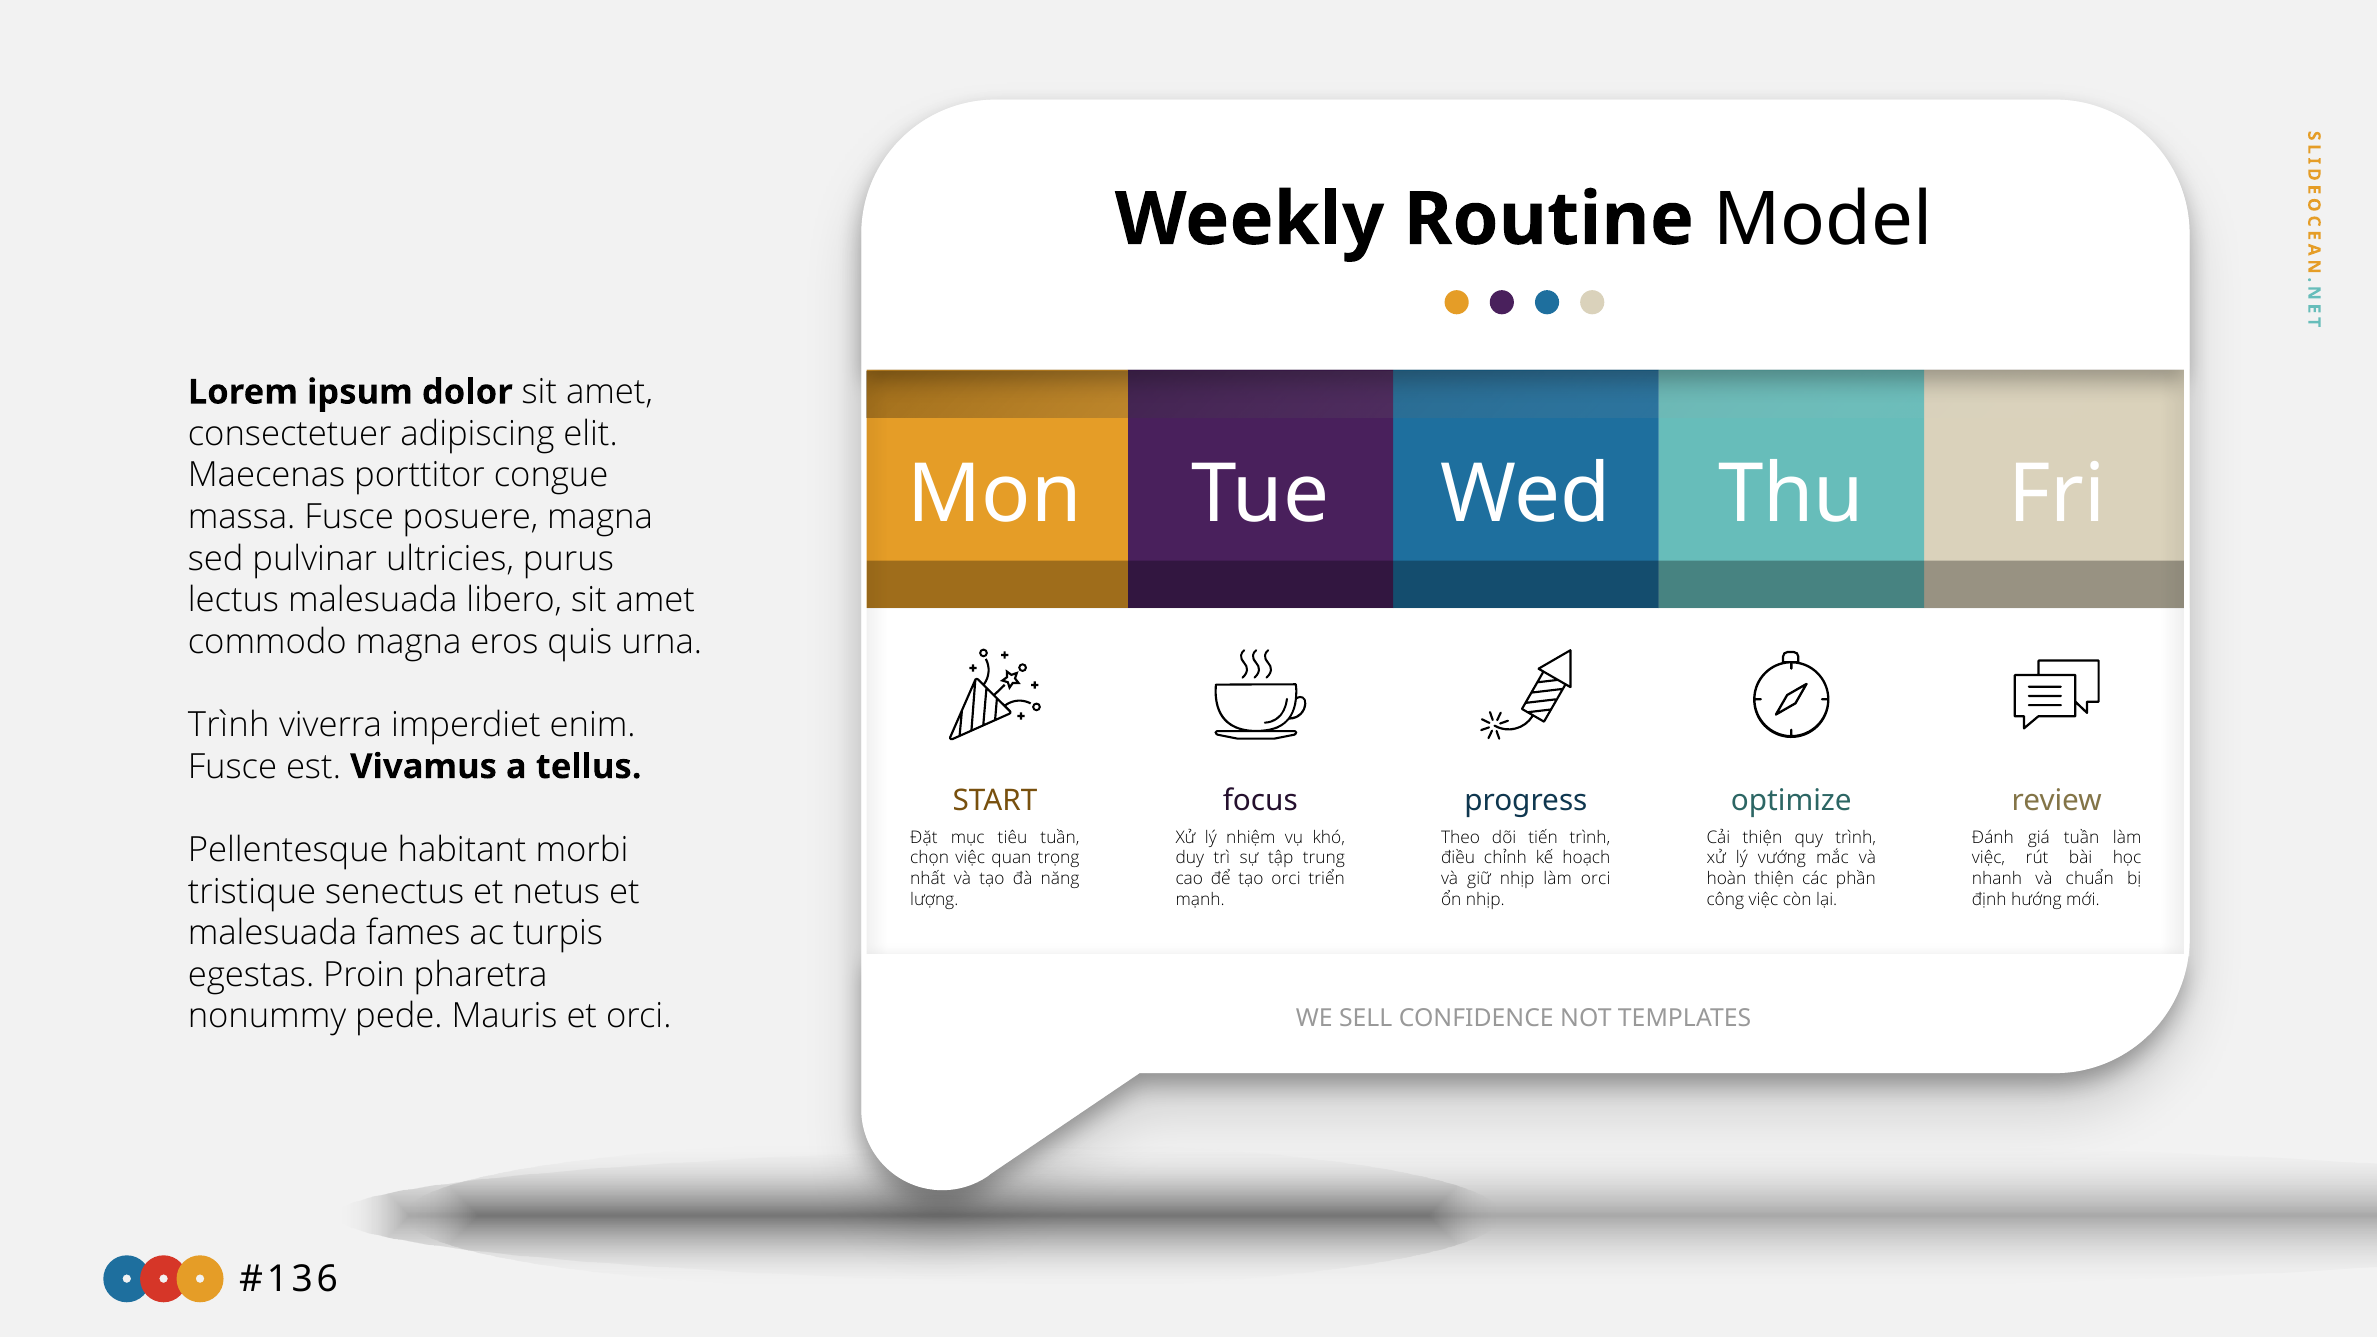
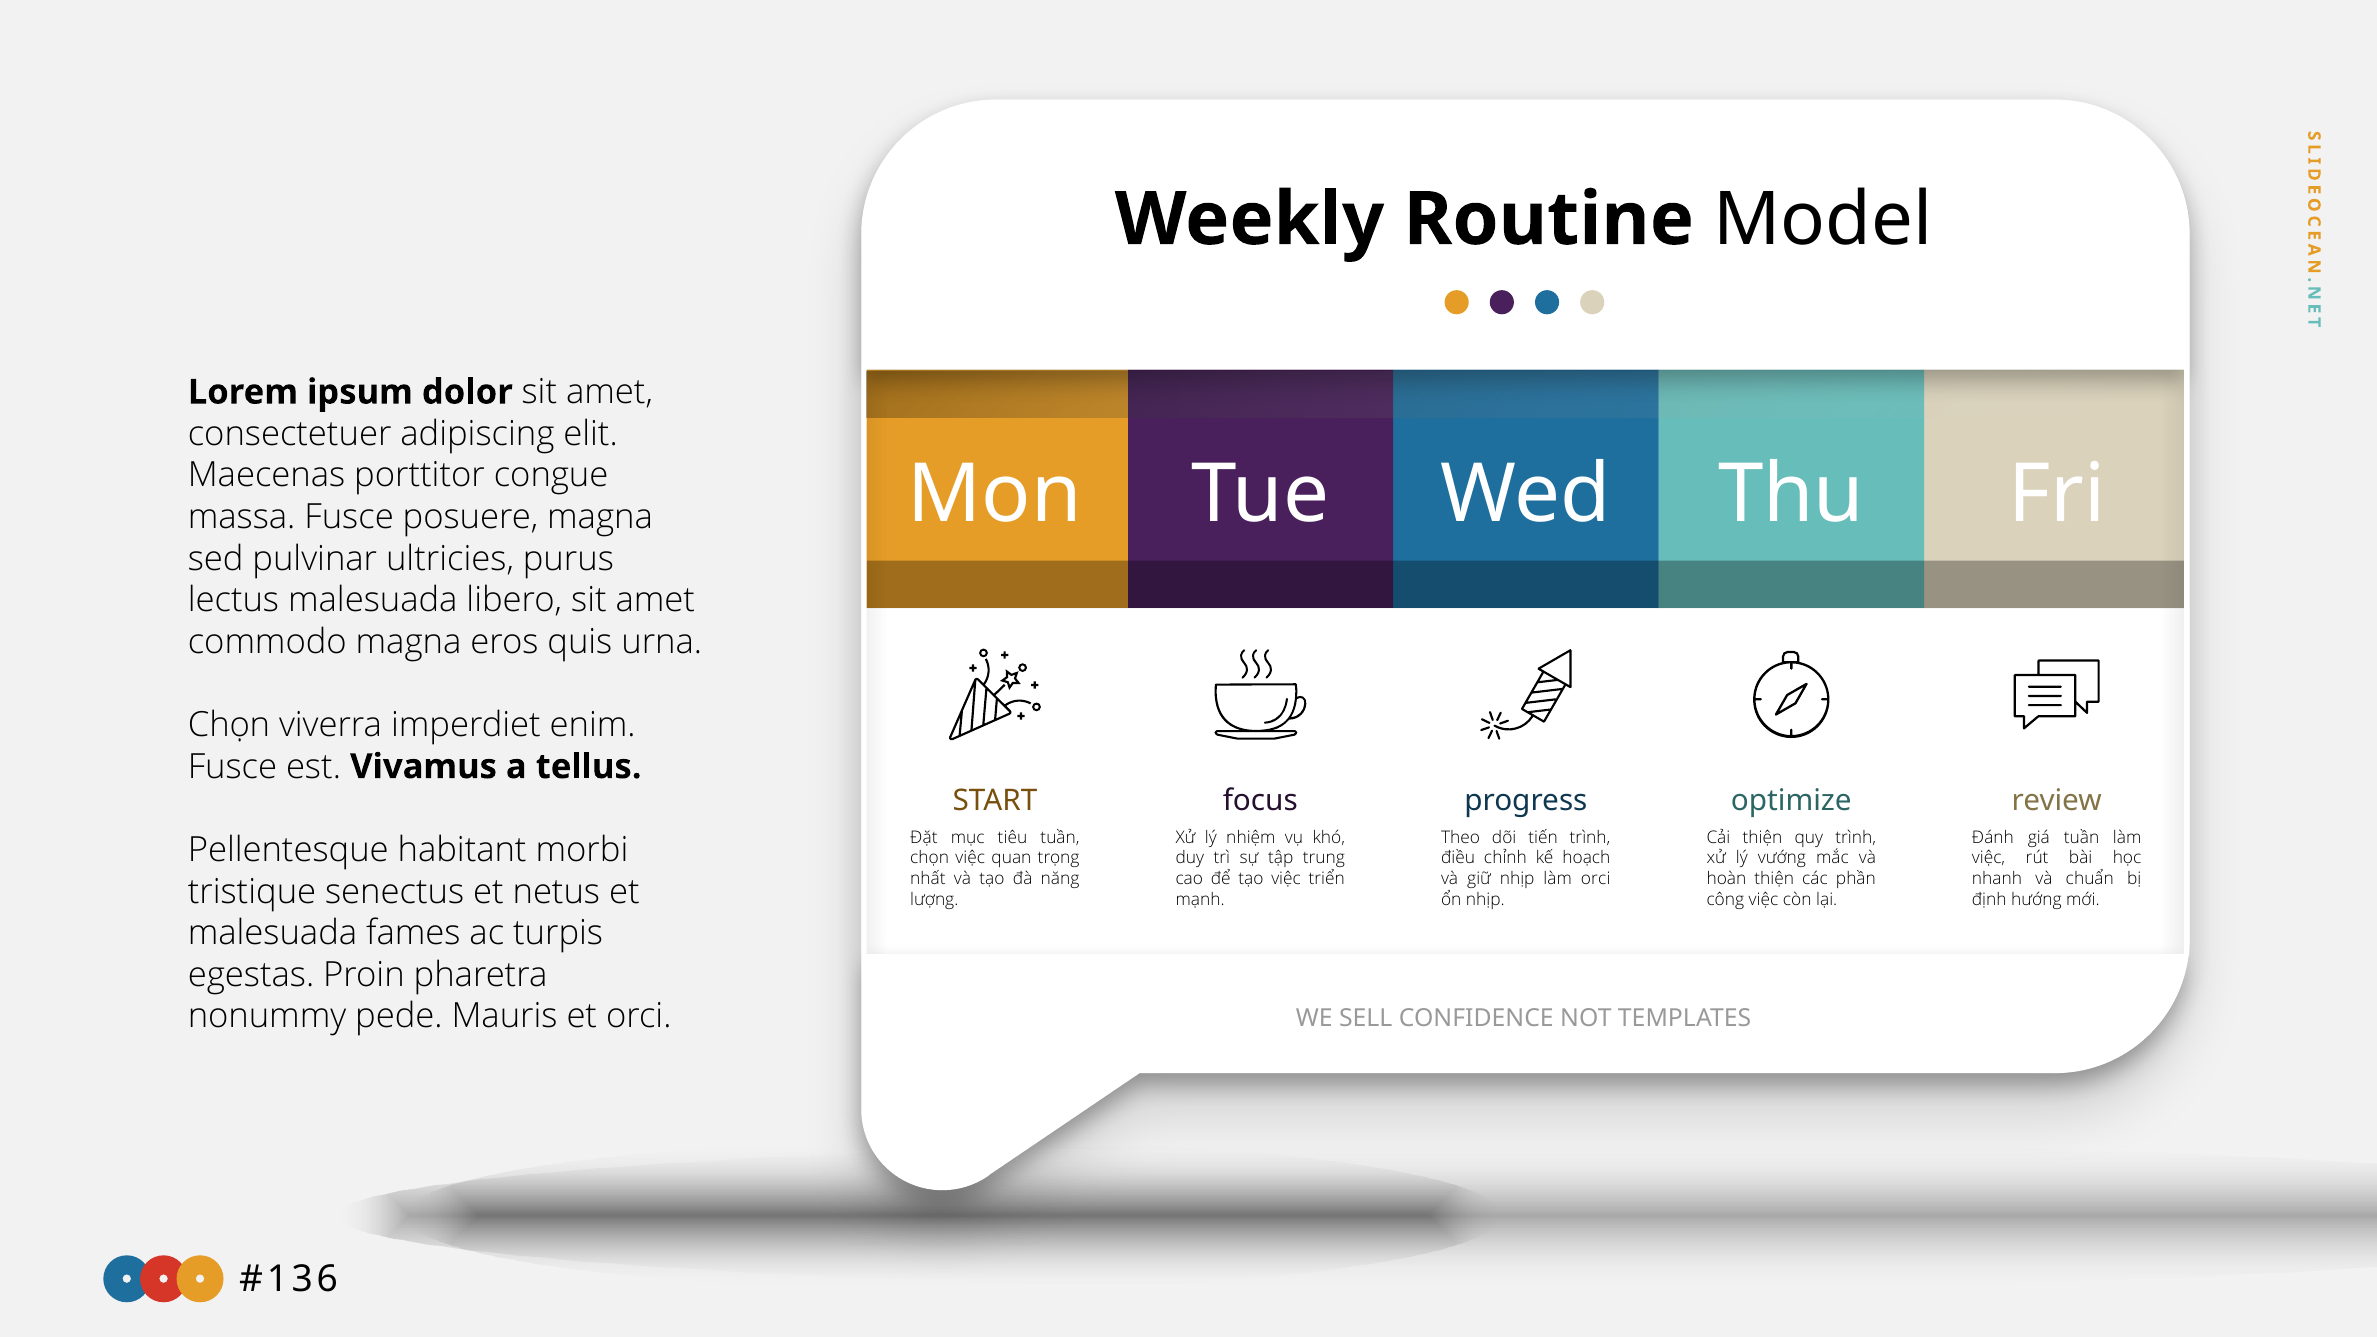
Trình at (229, 725): Trình -> Chọn
tạo orci: orci -> việc
